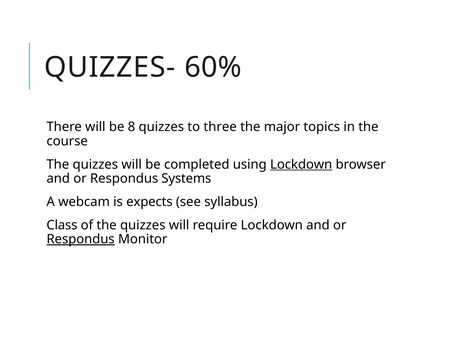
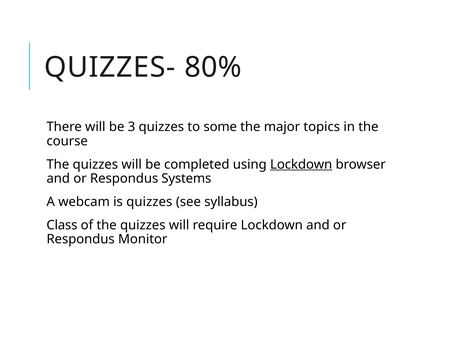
60%: 60% -> 80%
8: 8 -> 3
three: three -> some
is expects: expects -> quizzes
Respondus at (81, 239) underline: present -> none
